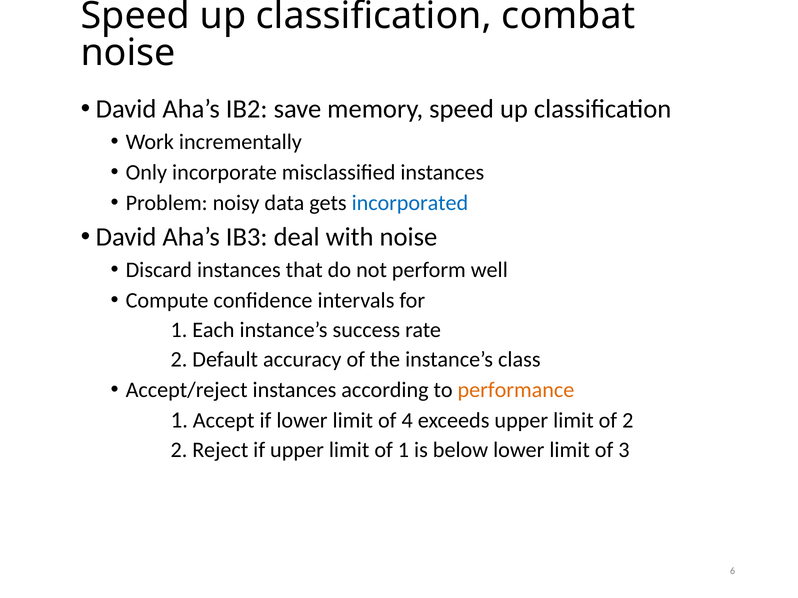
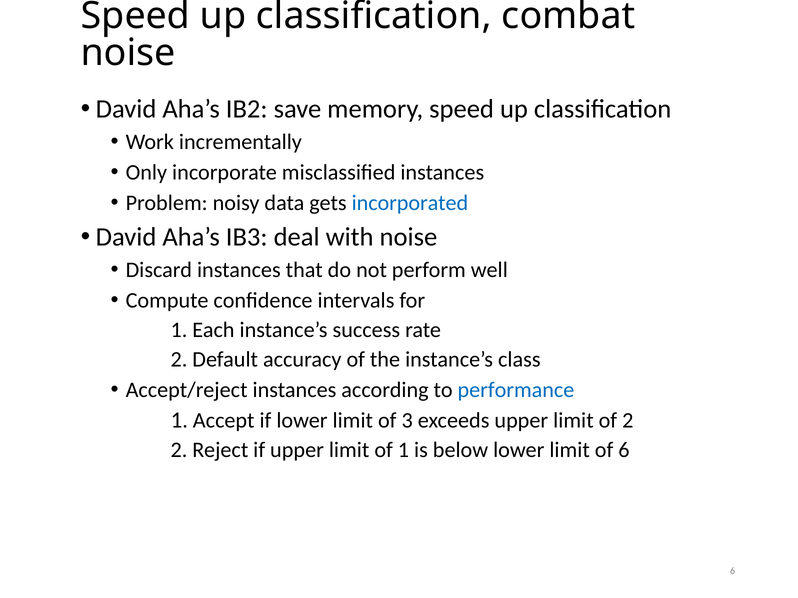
performance colour: orange -> blue
4: 4 -> 3
of 3: 3 -> 6
